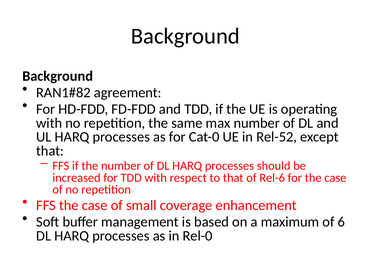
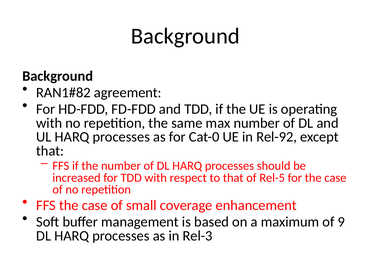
Rel-52: Rel-52 -> Rel-92
Rel-6: Rel-6 -> Rel-5
6: 6 -> 9
Rel-0: Rel-0 -> Rel-3
